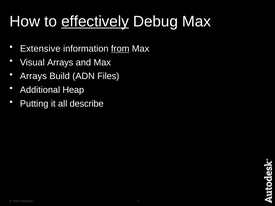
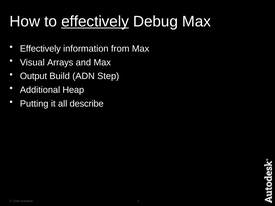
Extensive at (40, 49): Extensive -> Effectively
from underline: present -> none
Arrays at (33, 76): Arrays -> Output
Files: Files -> Step
